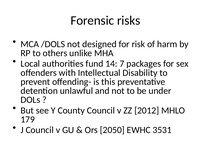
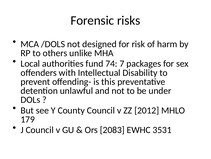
14: 14 -> 74
2050: 2050 -> 2083
